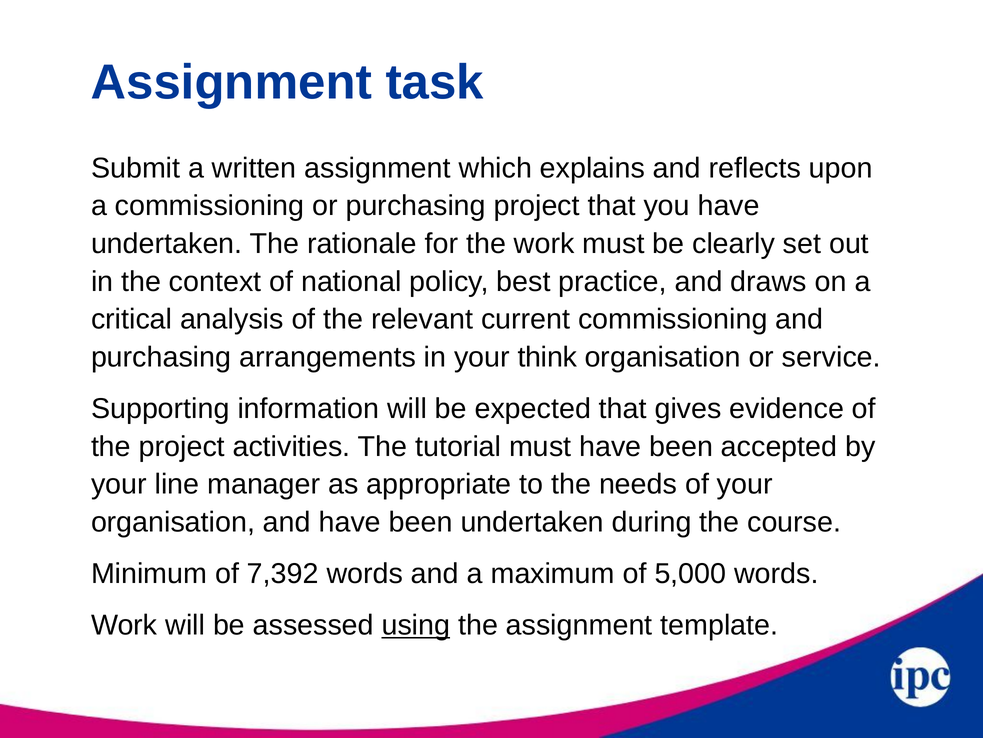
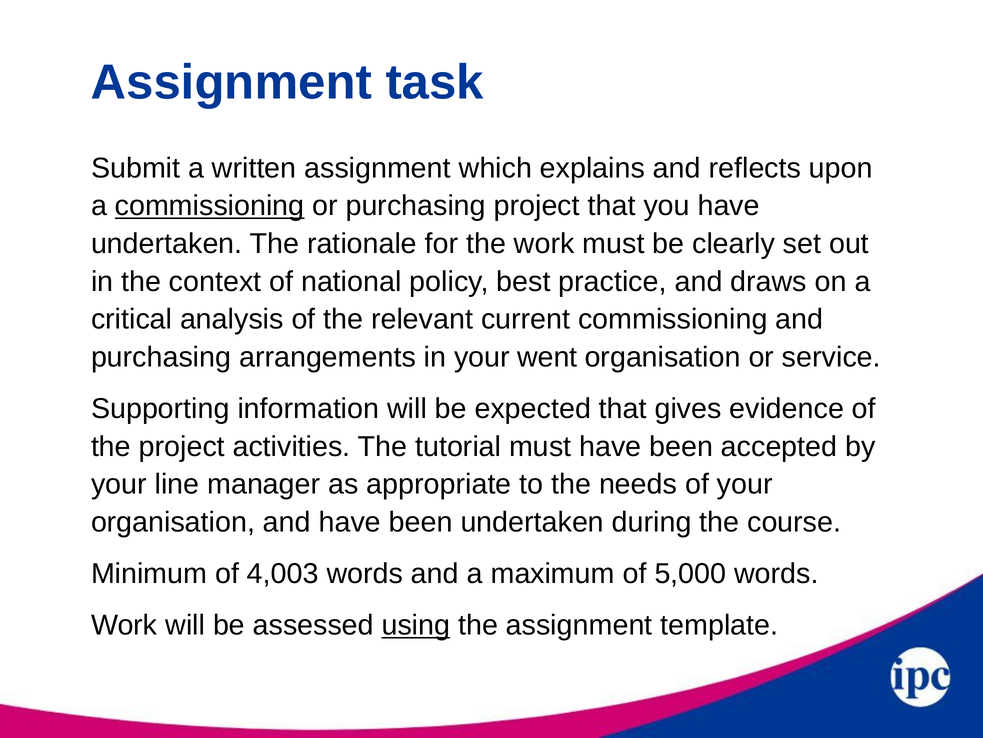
commissioning at (210, 206) underline: none -> present
think: think -> went
7,392: 7,392 -> 4,003
